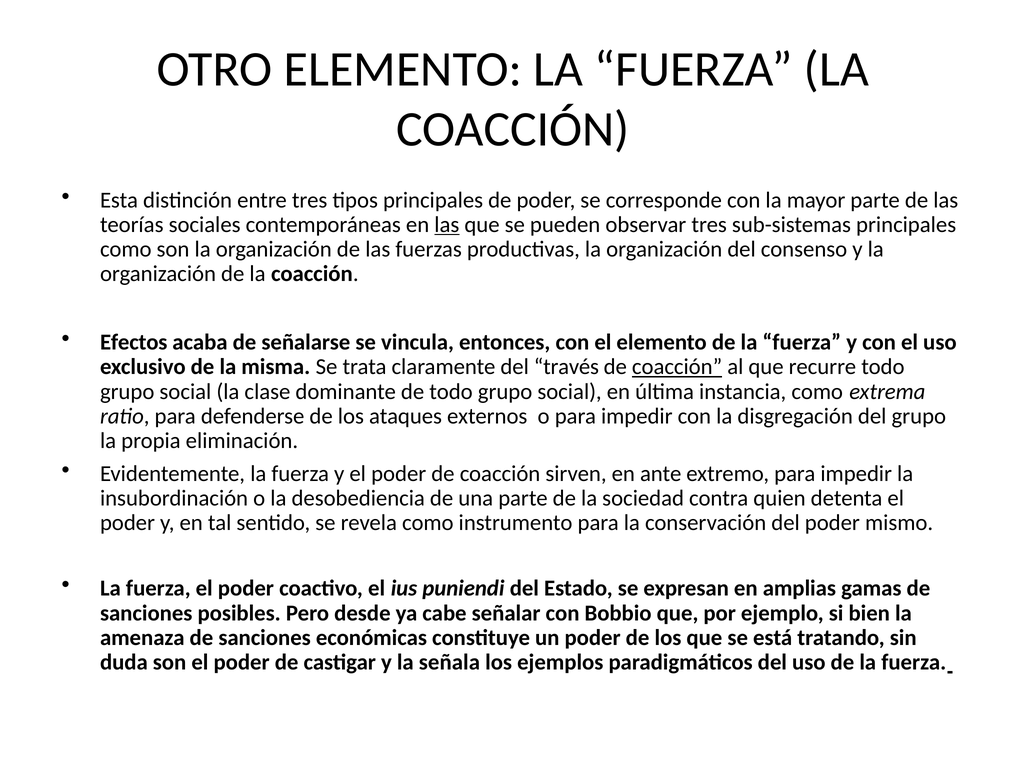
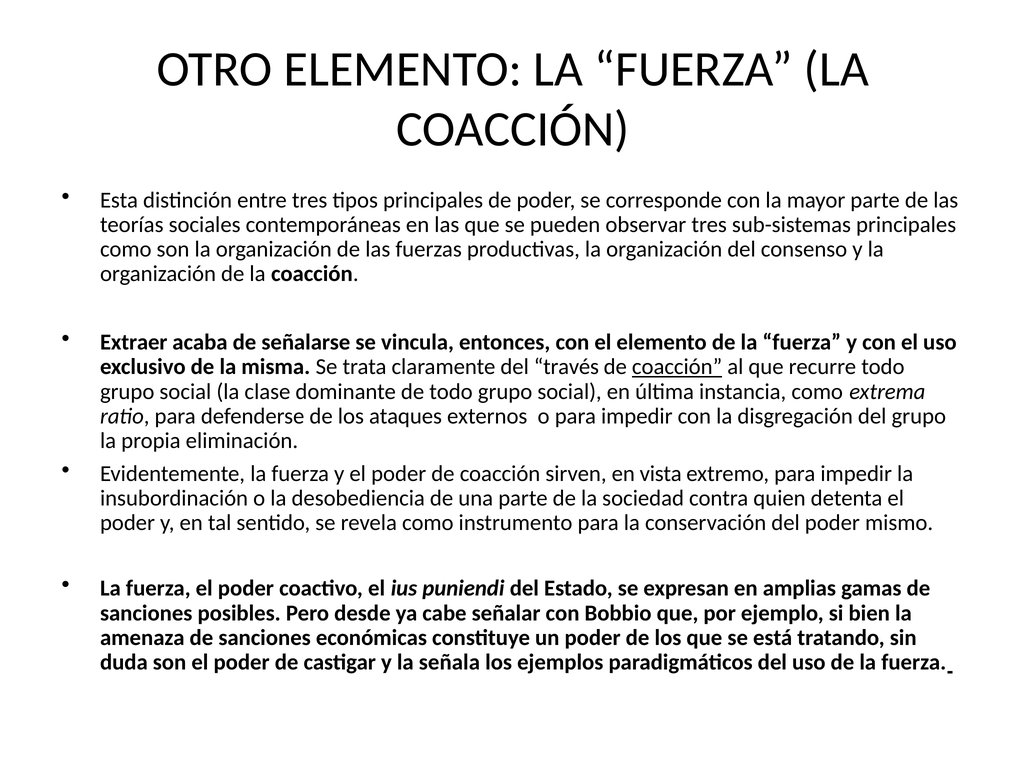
las at (447, 225) underline: present -> none
Efectos: Efectos -> Extraer
ante: ante -> vista
